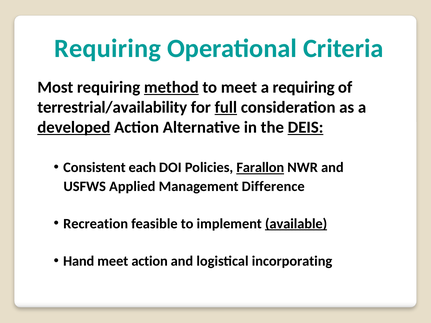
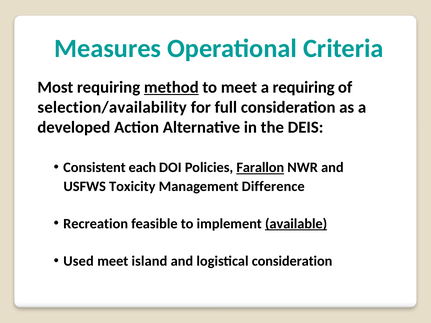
Requiring at (108, 49): Requiring -> Measures
terrestrial/availability: terrestrial/availability -> selection/availability
full underline: present -> none
developed underline: present -> none
DEIS underline: present -> none
Applied: Applied -> Toxicity
Hand: Hand -> Used
meet action: action -> island
logistical incorporating: incorporating -> consideration
